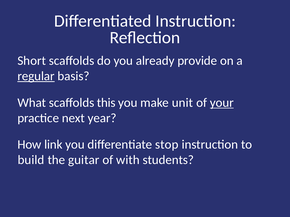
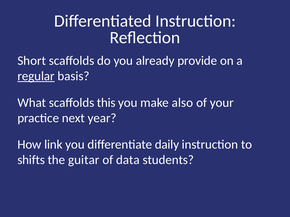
unit: unit -> also
your underline: present -> none
stop: stop -> daily
build: build -> shifts
with: with -> data
